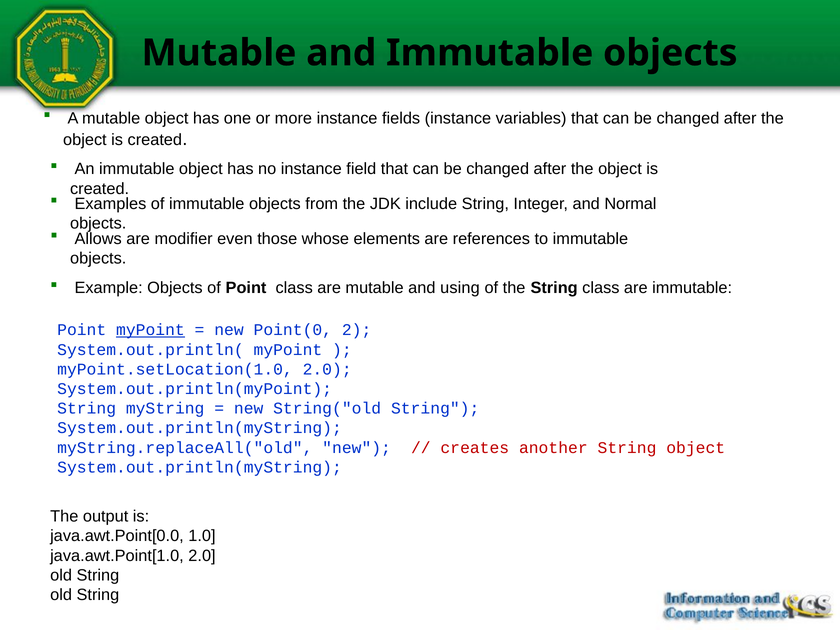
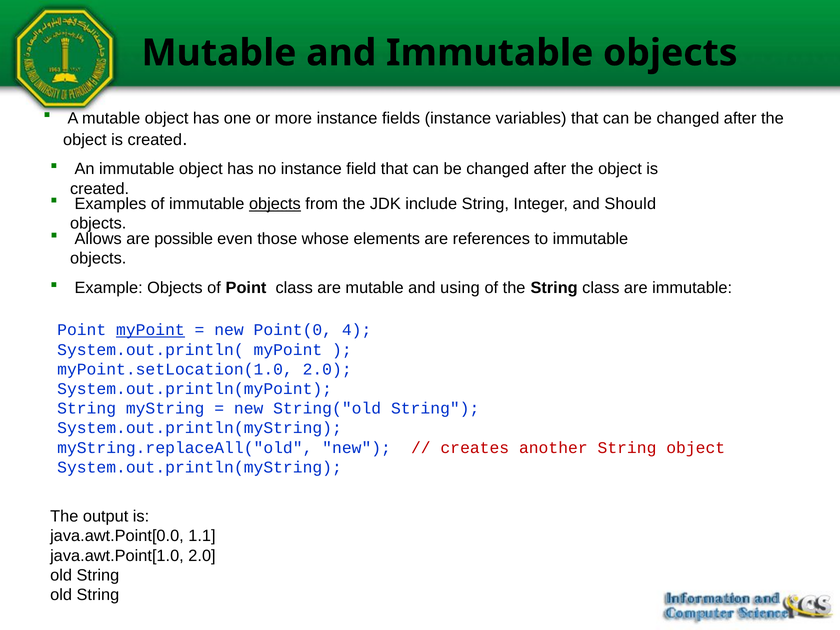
objects at (275, 204) underline: none -> present
Normal: Normal -> Should
modifier: modifier -> possible
2: 2 -> 4
1.0: 1.0 -> 1.1
